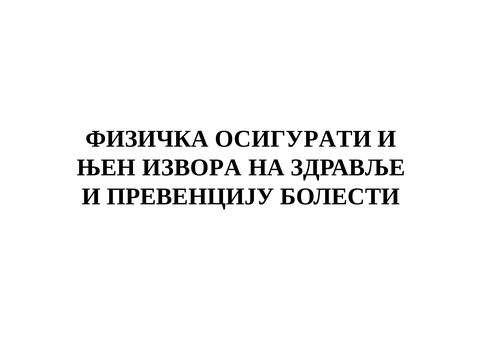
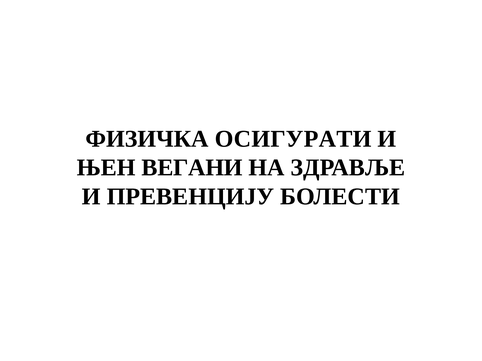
ИЗВОРА: ИЗВОРА -> ВЕГАНИ
